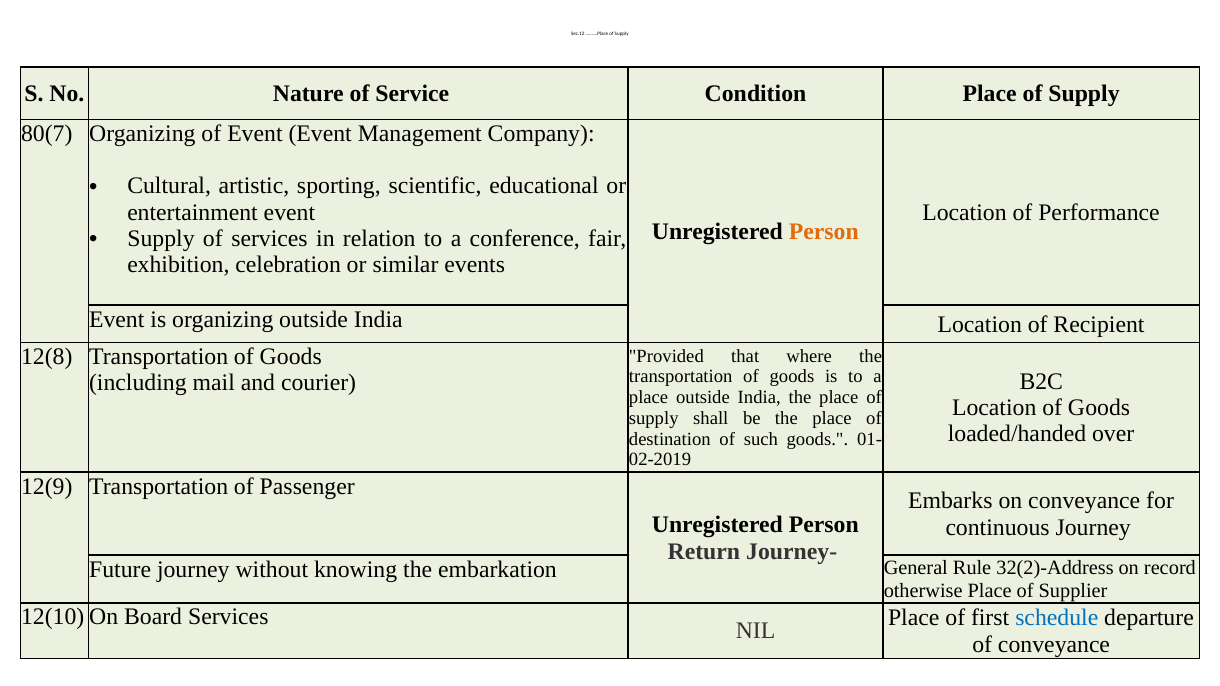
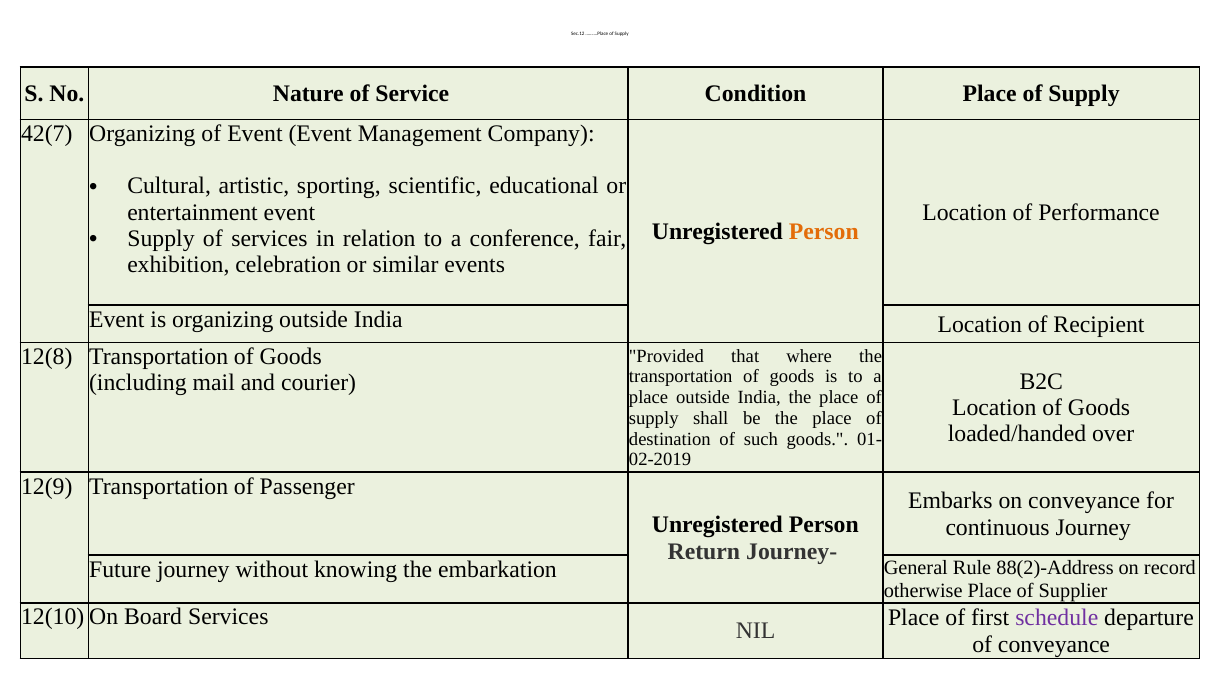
80(7: 80(7 -> 42(7
32(2)-Address: 32(2)-Address -> 88(2)-Address
schedule colour: blue -> purple
